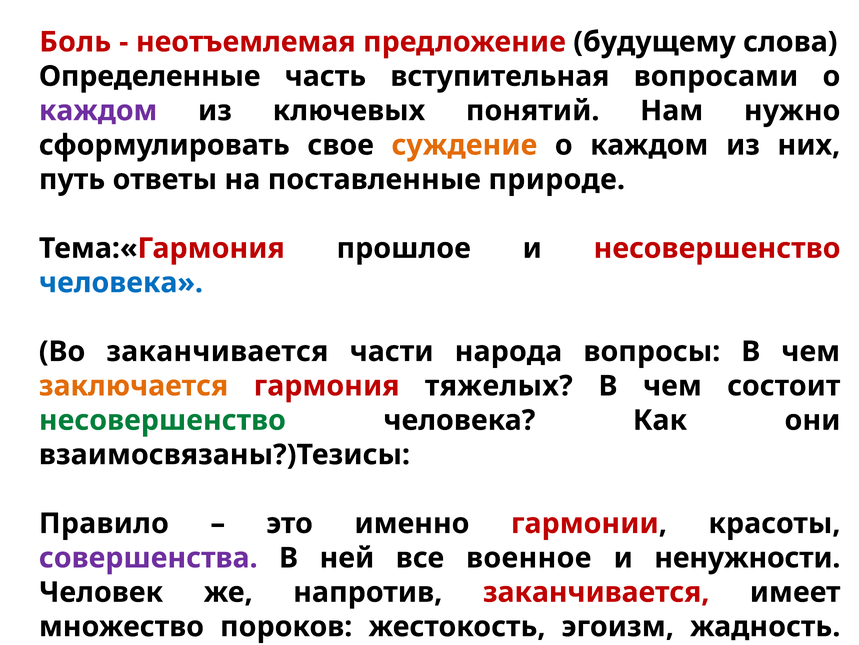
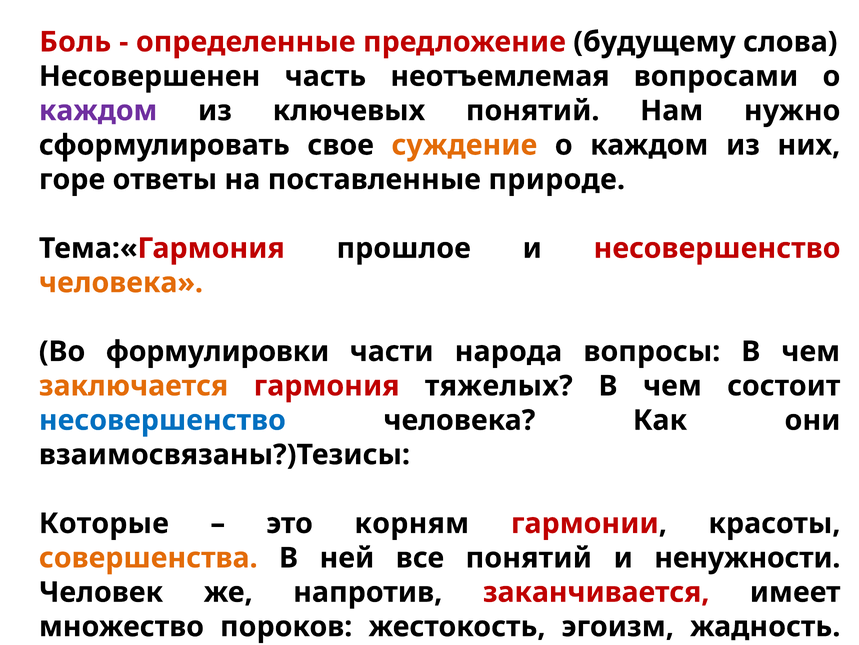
неотъемлемая: неотъемлемая -> определенные
Определенные: Определенные -> Несовершенен
вступительная: вступительная -> неотъемлемая
путь: путь -> горе
человека at (121, 282) colour: blue -> orange
Во заканчивается: заканчивается -> формулировки
несовершенство at (162, 420) colour: green -> blue
Правило: Правило -> Которые
именно: именно -> корням
совершенства colour: purple -> orange
все военное: военное -> понятий
